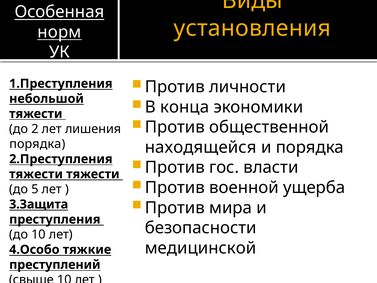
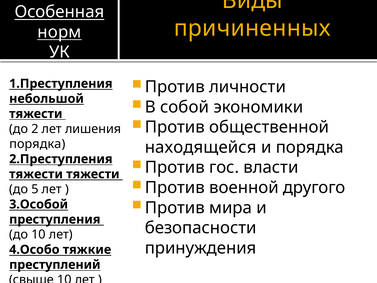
установления: установления -> причиненных
конца: конца -> собой
ущерба: ущерба -> другого
3.Защита: 3.Защита -> 3.Особой
медицинской: медицинской -> принуждения
